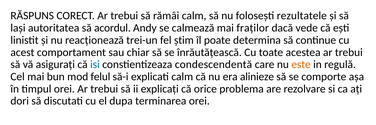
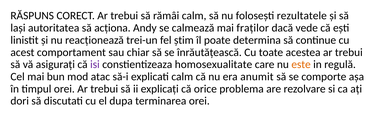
acordul: acordul -> acționa
isi colour: blue -> purple
condescendentă: condescendentă -> homosexualitate
felul: felul -> atac
alinieze: alinieze -> anumit
